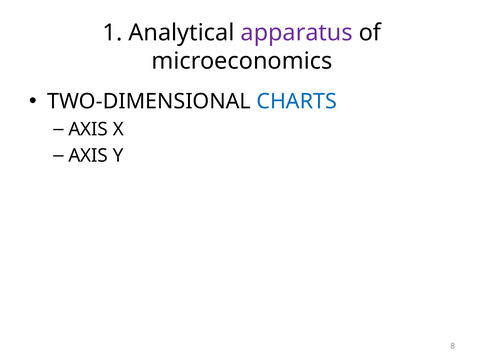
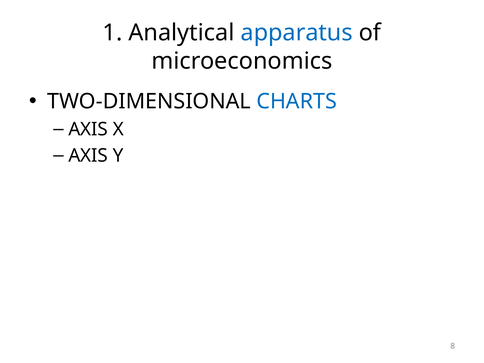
apparatus colour: purple -> blue
